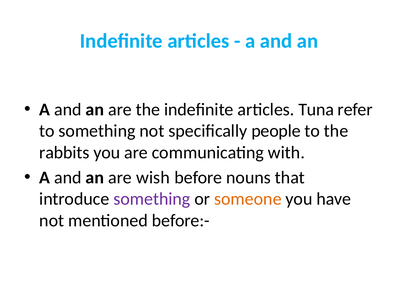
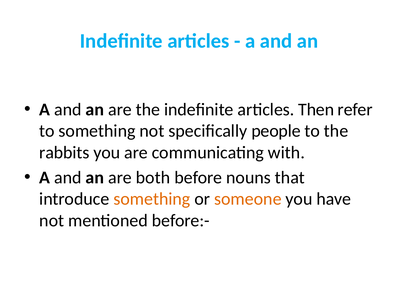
Tuna: Tuna -> Then
wish: wish -> both
something at (152, 199) colour: purple -> orange
